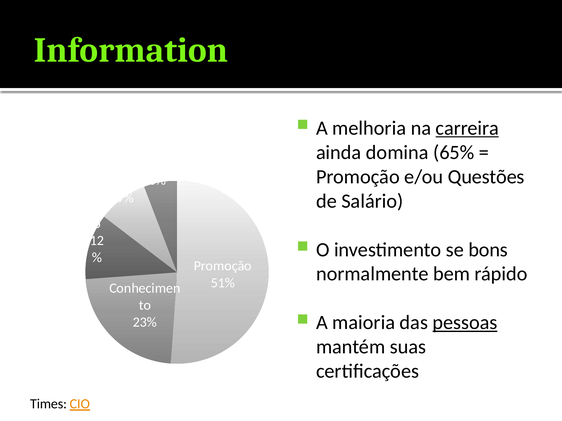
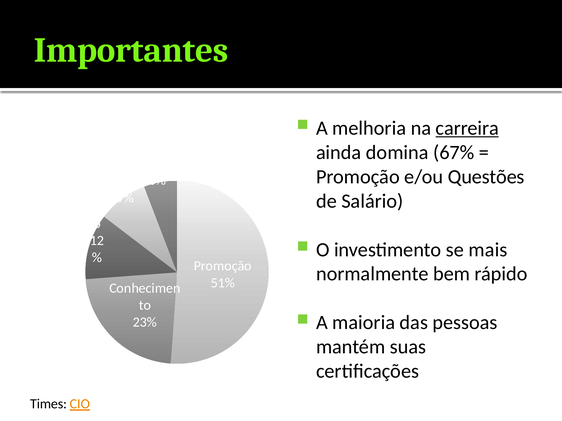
Information: Information -> Importantes
65%: 65% -> 67%
bons: bons -> mais
pessoas underline: present -> none
